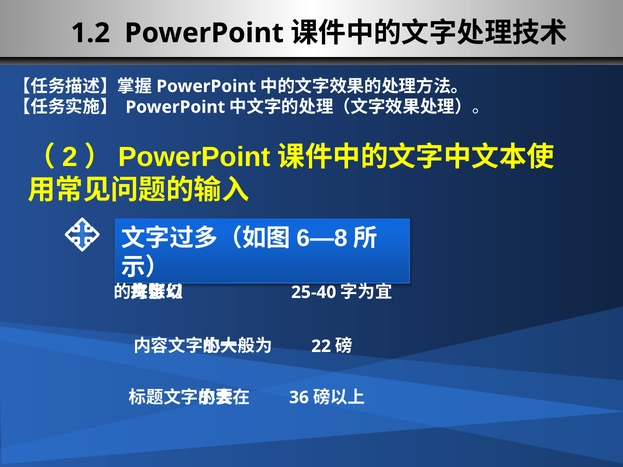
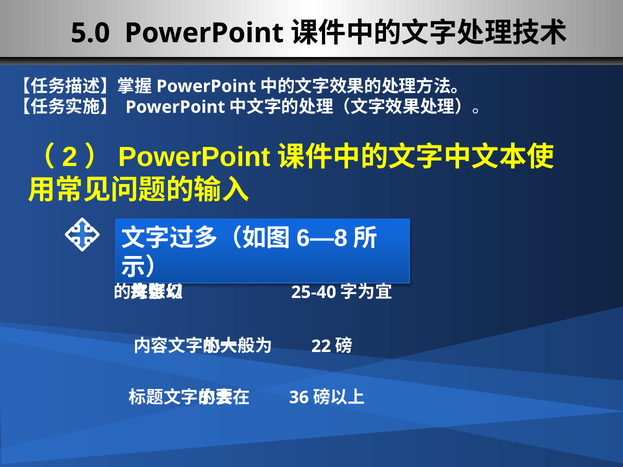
1.2: 1.2 -> 5.0
